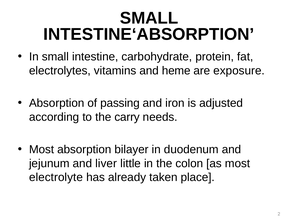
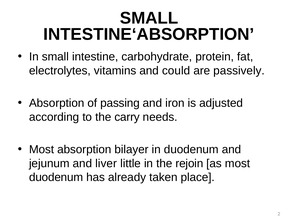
heme: heme -> could
exposure: exposure -> passively
colon: colon -> rejoin
electrolyte at (56, 177): electrolyte -> duodenum
